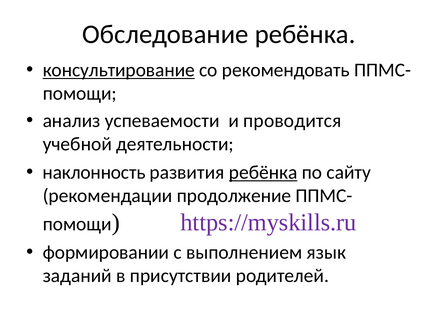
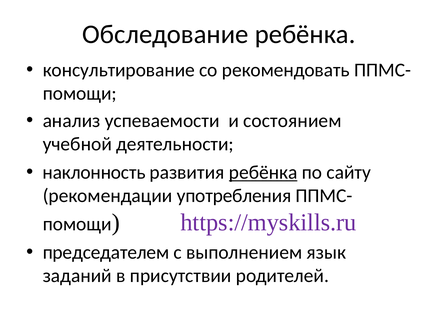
консультирование underline: present -> none
проводится: проводится -> состоянием
продолжение: продолжение -> употребления
формировании: формировании -> председателем
